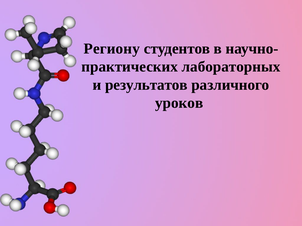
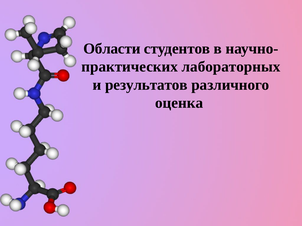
Региону: Региону -> Области
уроков: уроков -> оценка
